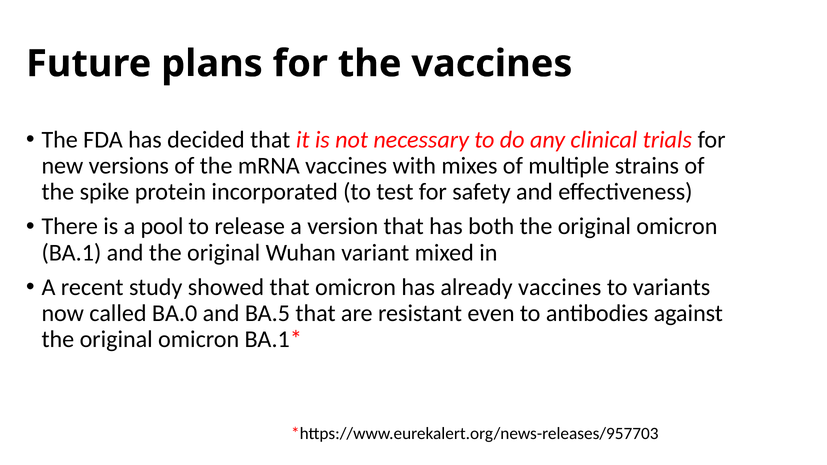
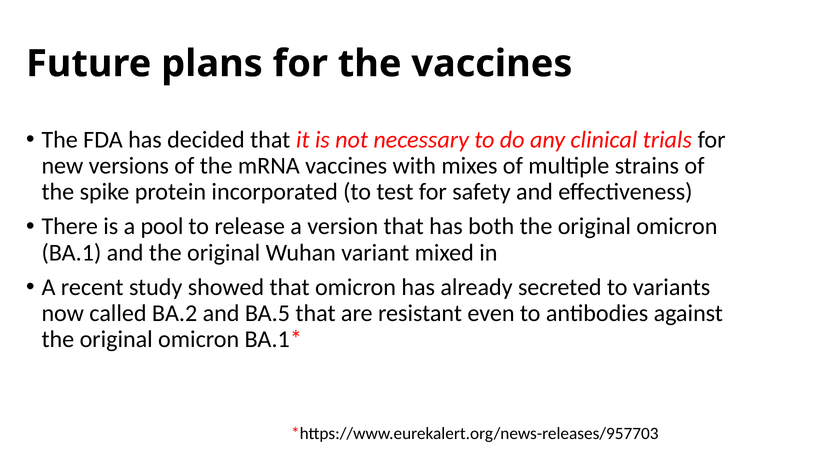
already vaccines: vaccines -> secreted
BA.0: BA.0 -> BA.2
